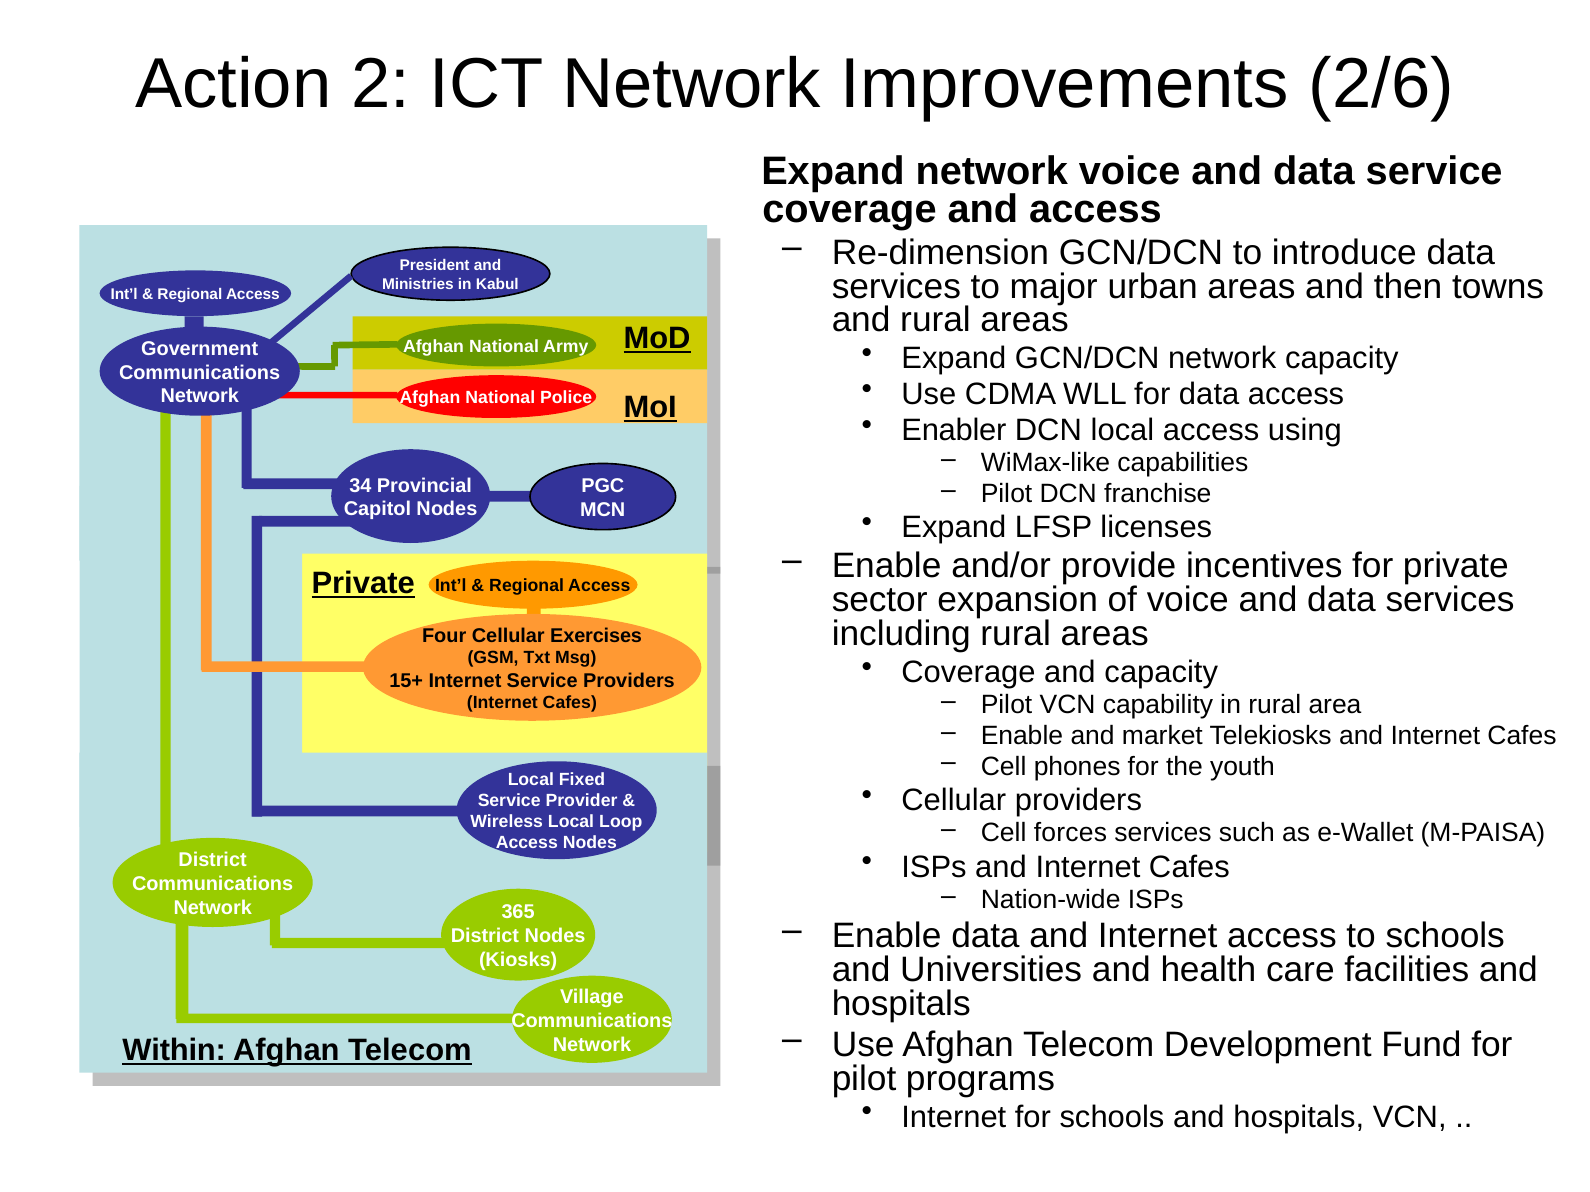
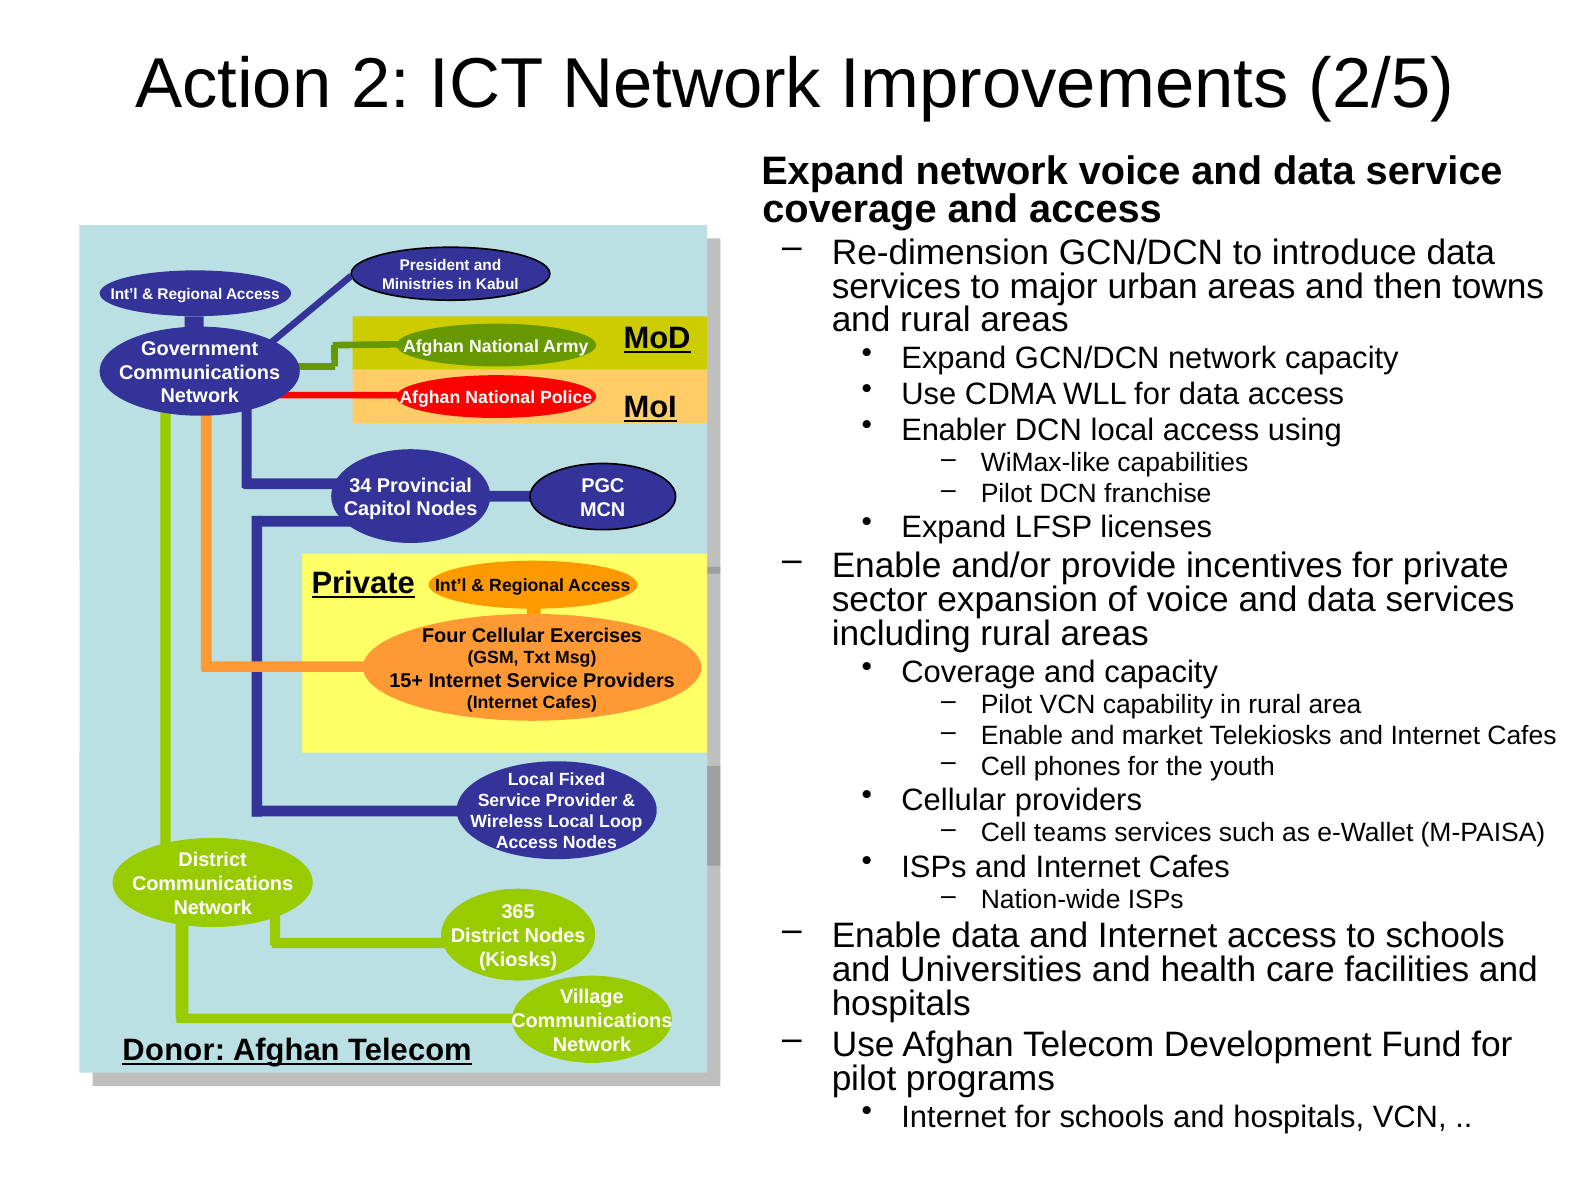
2/6: 2/6 -> 2/5
forces: forces -> teams
Within: Within -> Donor
